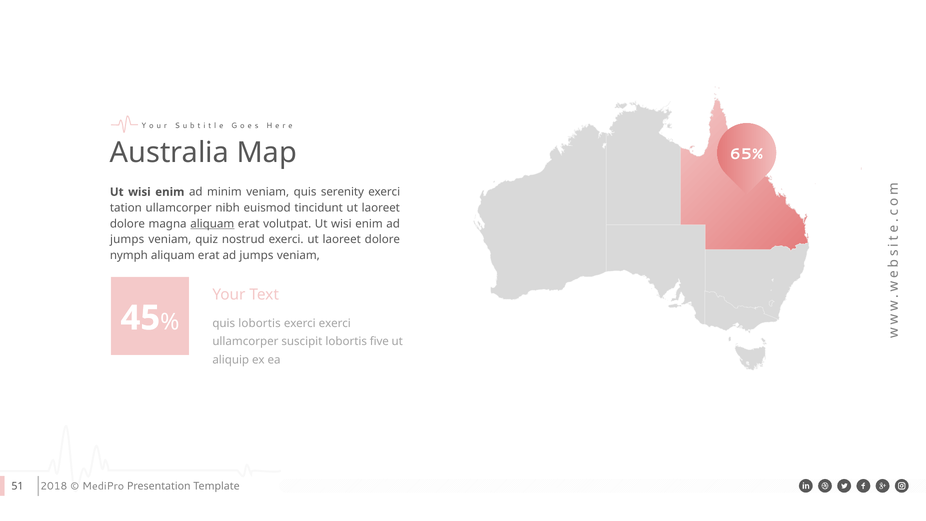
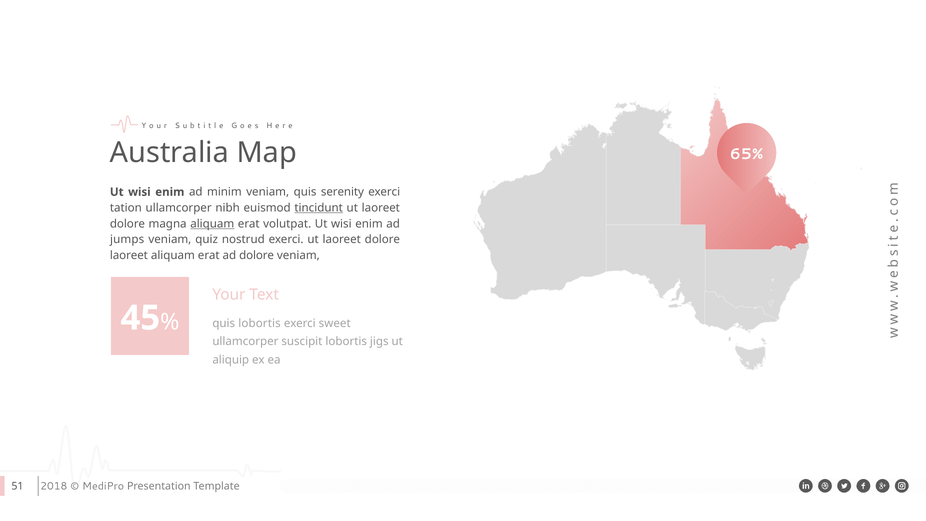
tincidunt underline: none -> present
nymph at (129, 255): nymph -> laoreet
erat ad jumps: jumps -> dolore
exerci exerci: exerci -> sweet
five: five -> jigs
